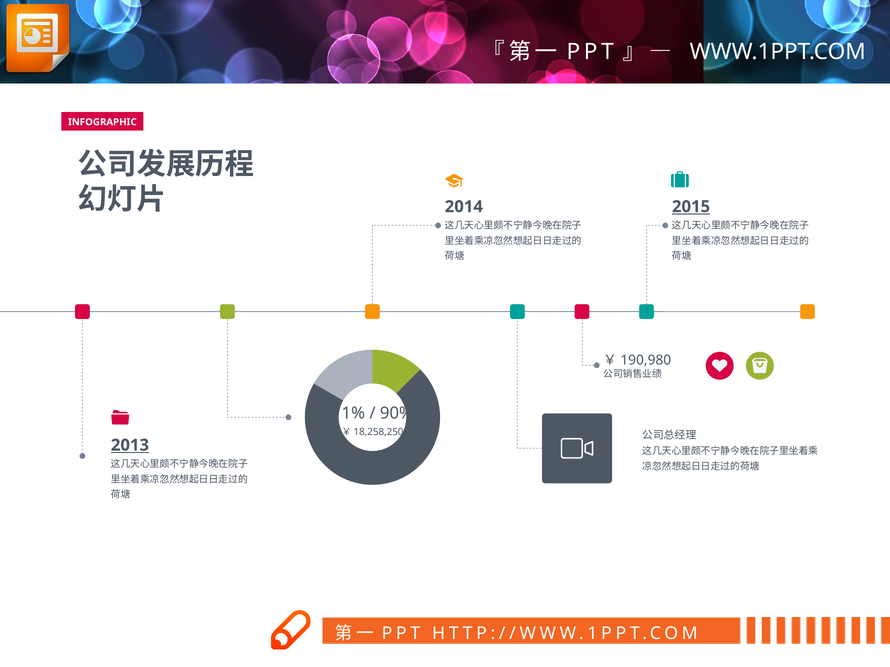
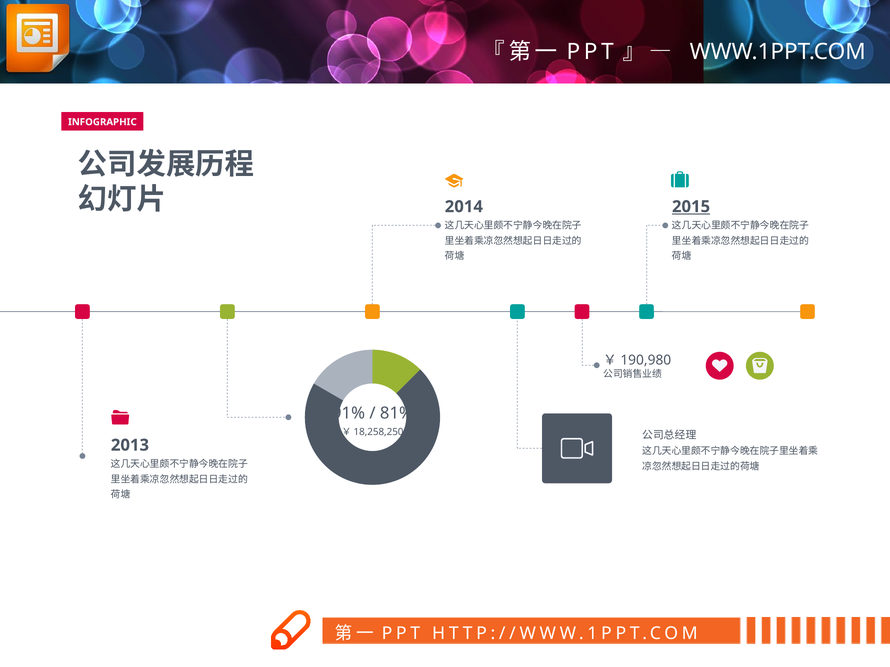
11%: 11% -> 91%
90%: 90% -> 81%
2013 underline: present -> none
